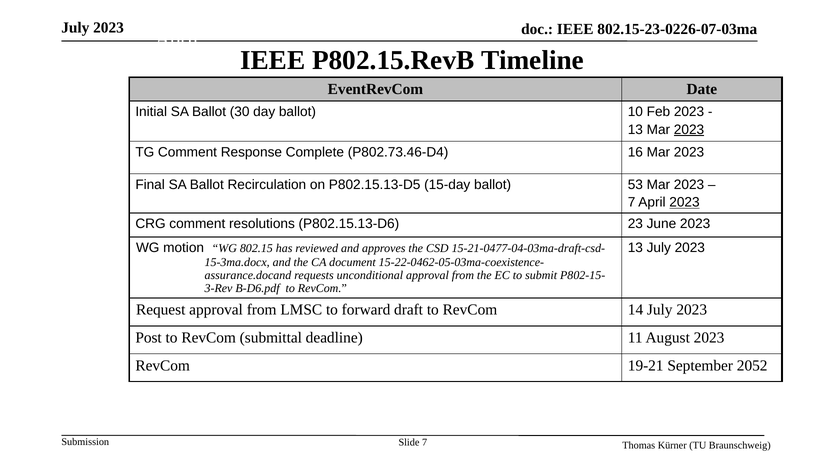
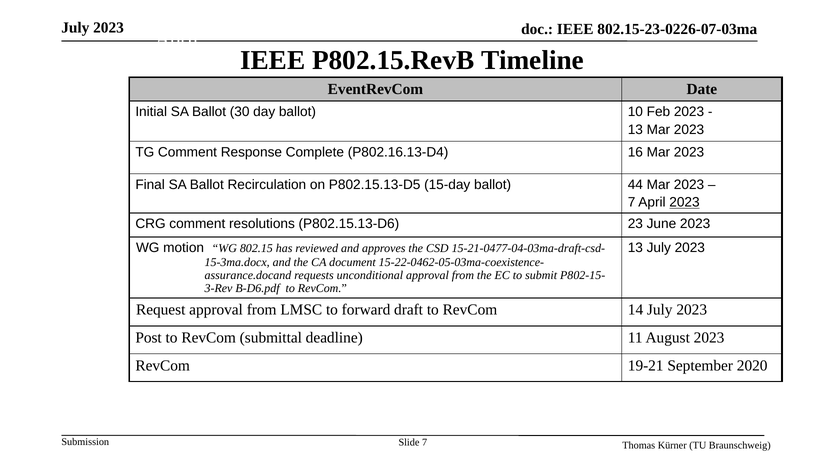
2023 at (689, 130) underline: present -> none
P802.73.46-D4: P802.73.46-D4 -> P802.16.13-D4
53: 53 -> 44
2052: 2052 -> 2020
